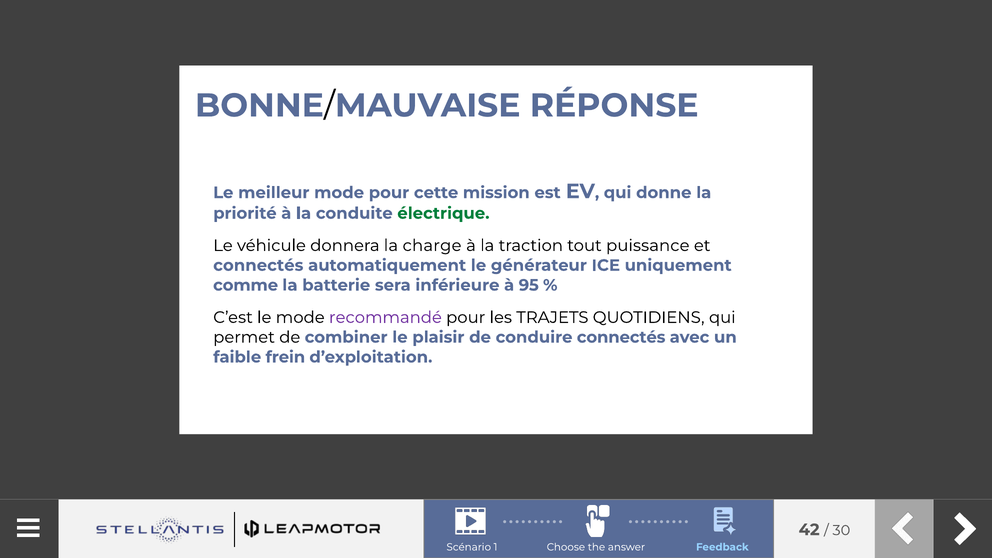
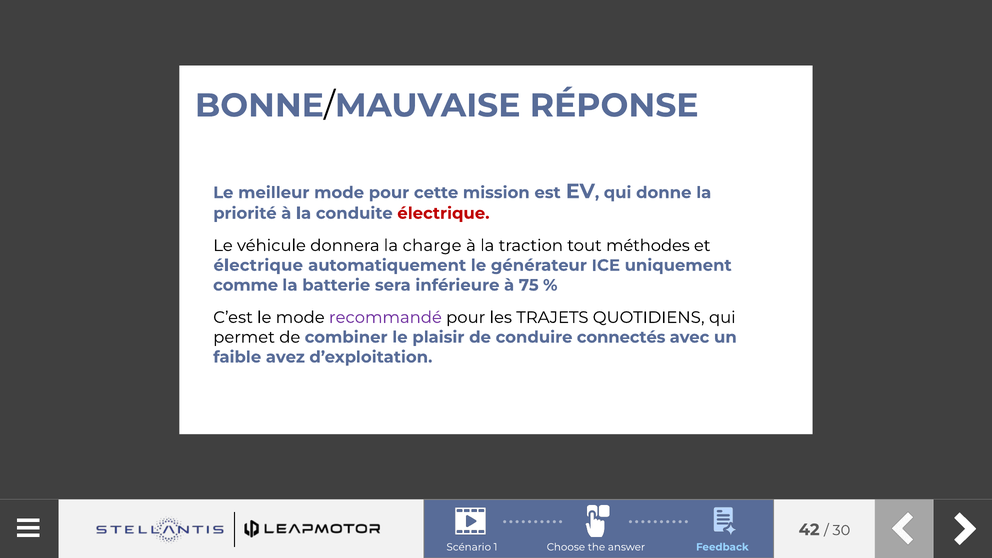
électrique at (443, 213) colour: green -> red
puissance: puissance -> méthodes
connectés at (258, 265): connectés -> électrique
95: 95 -> 75
frein: frein -> avez
